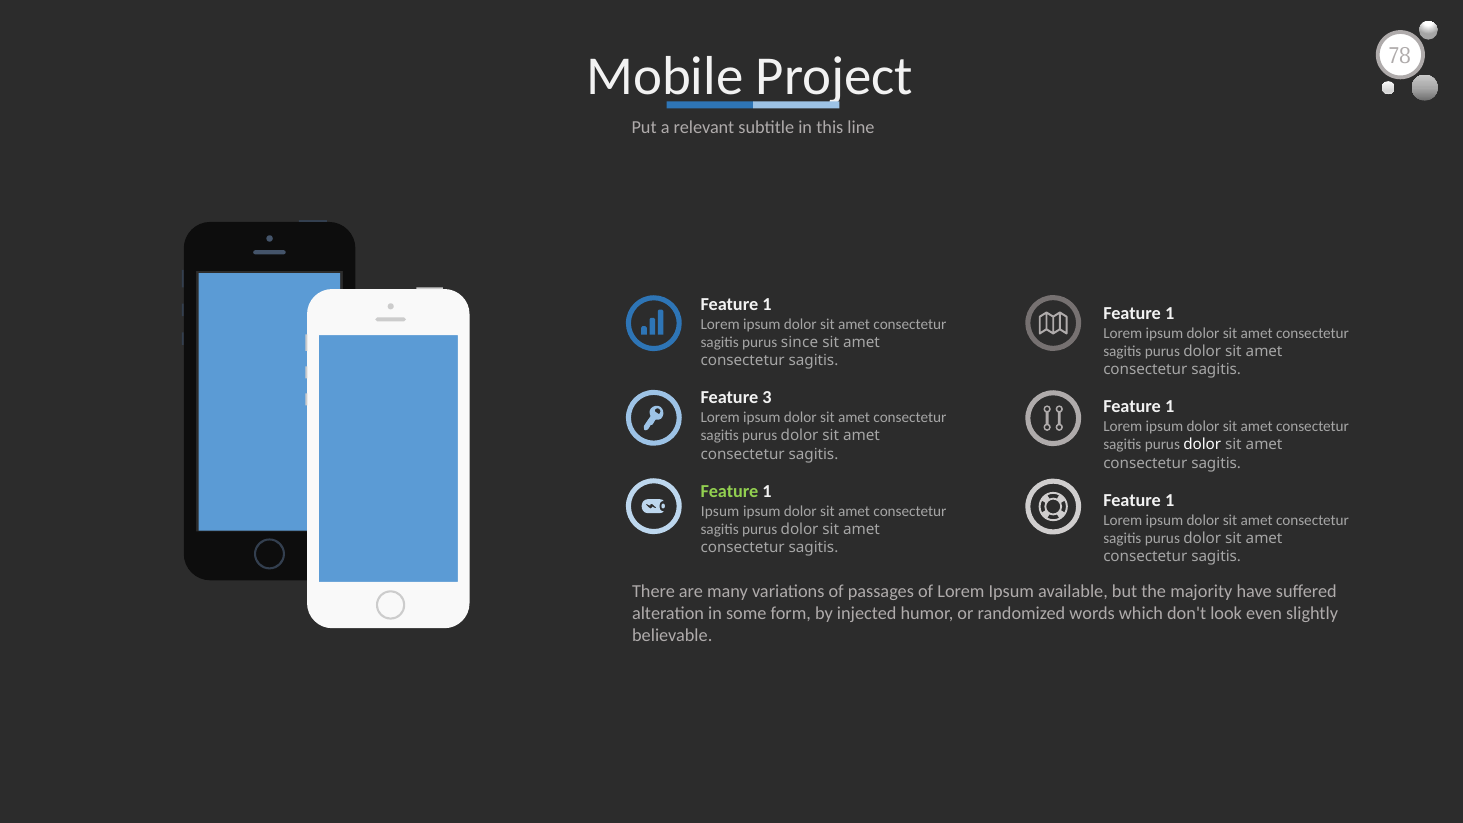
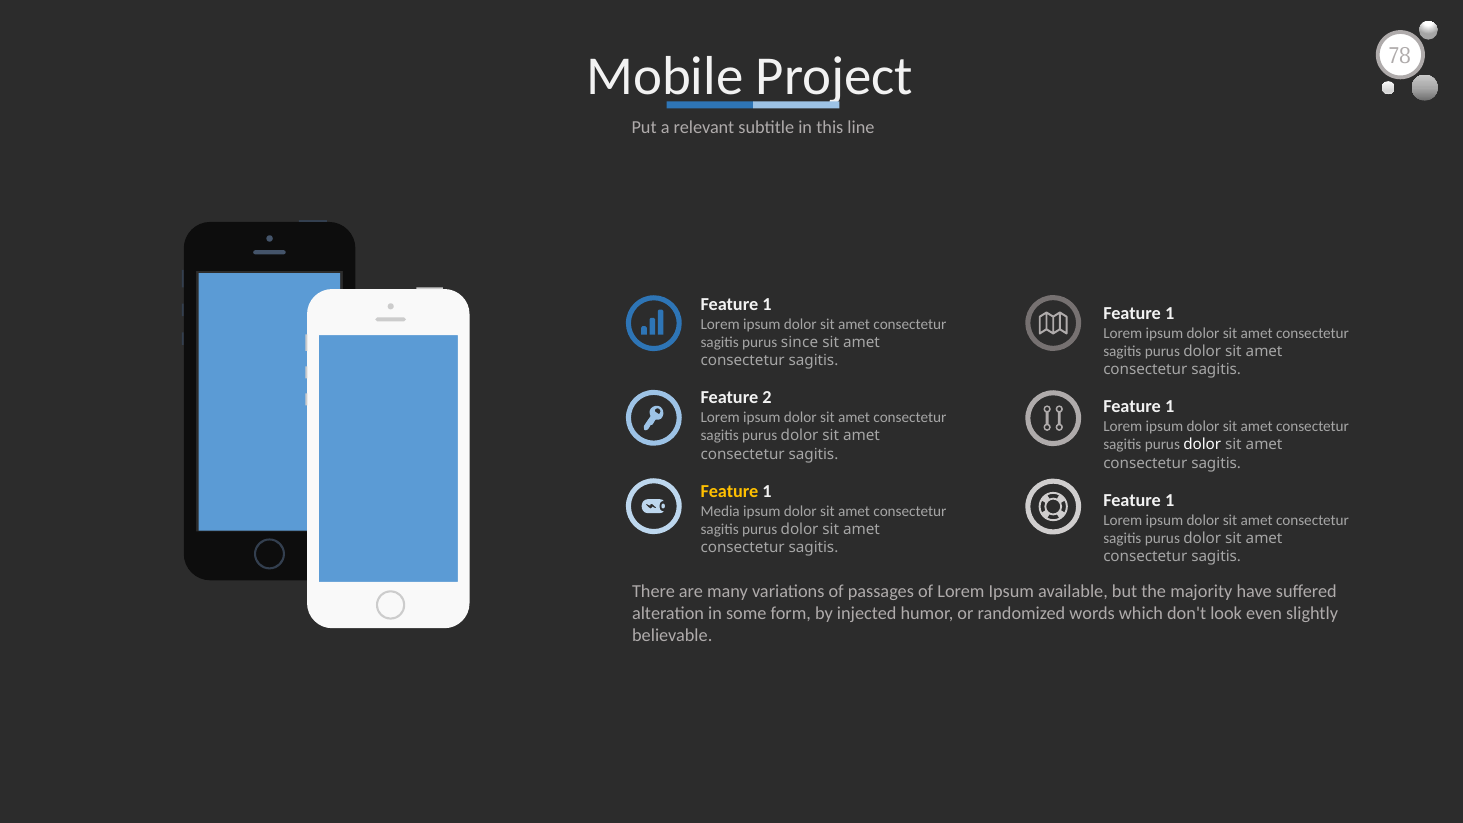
3: 3 -> 2
Feature at (729, 491) colour: light green -> yellow
Ipsum at (720, 511): Ipsum -> Media
